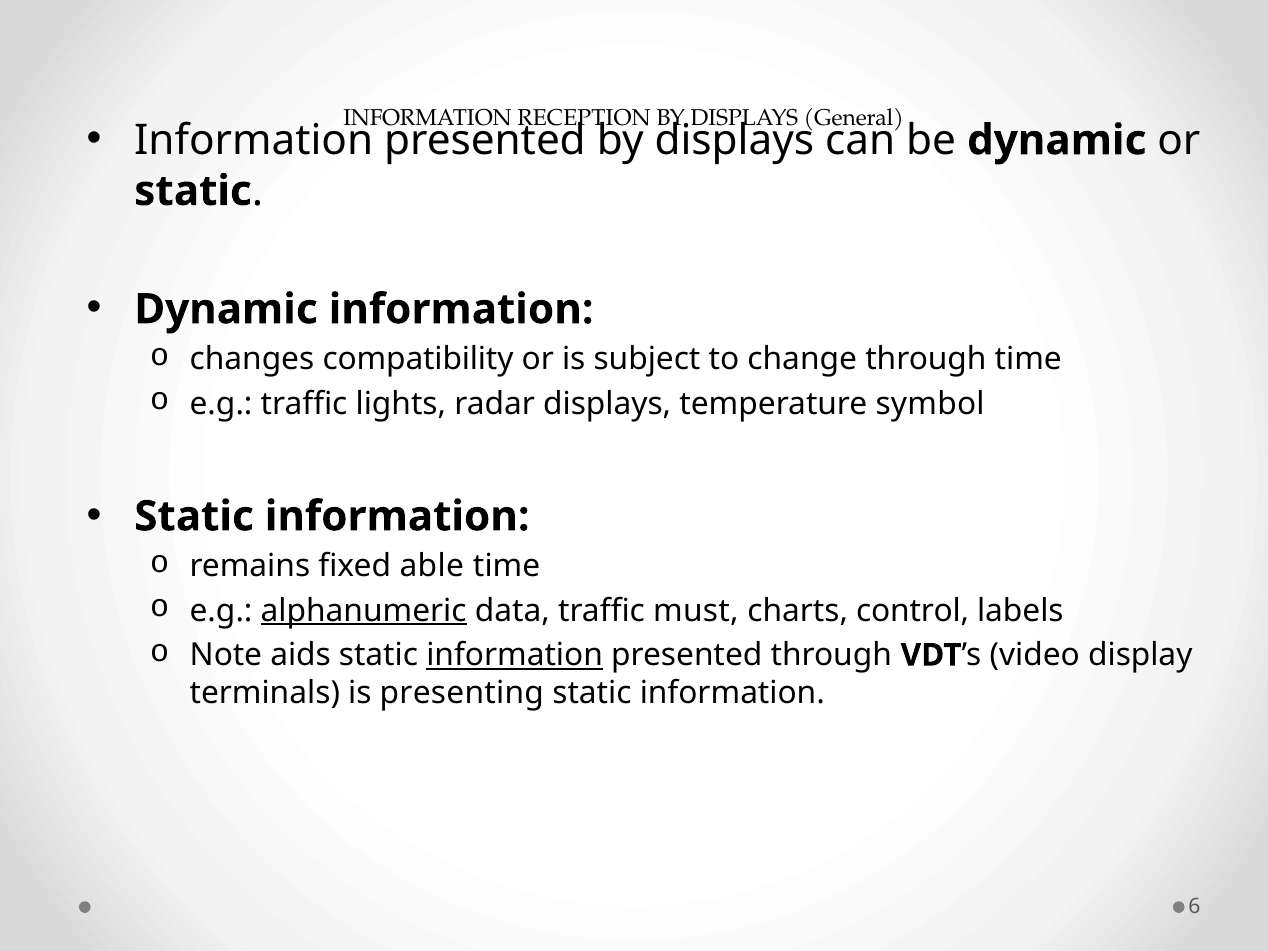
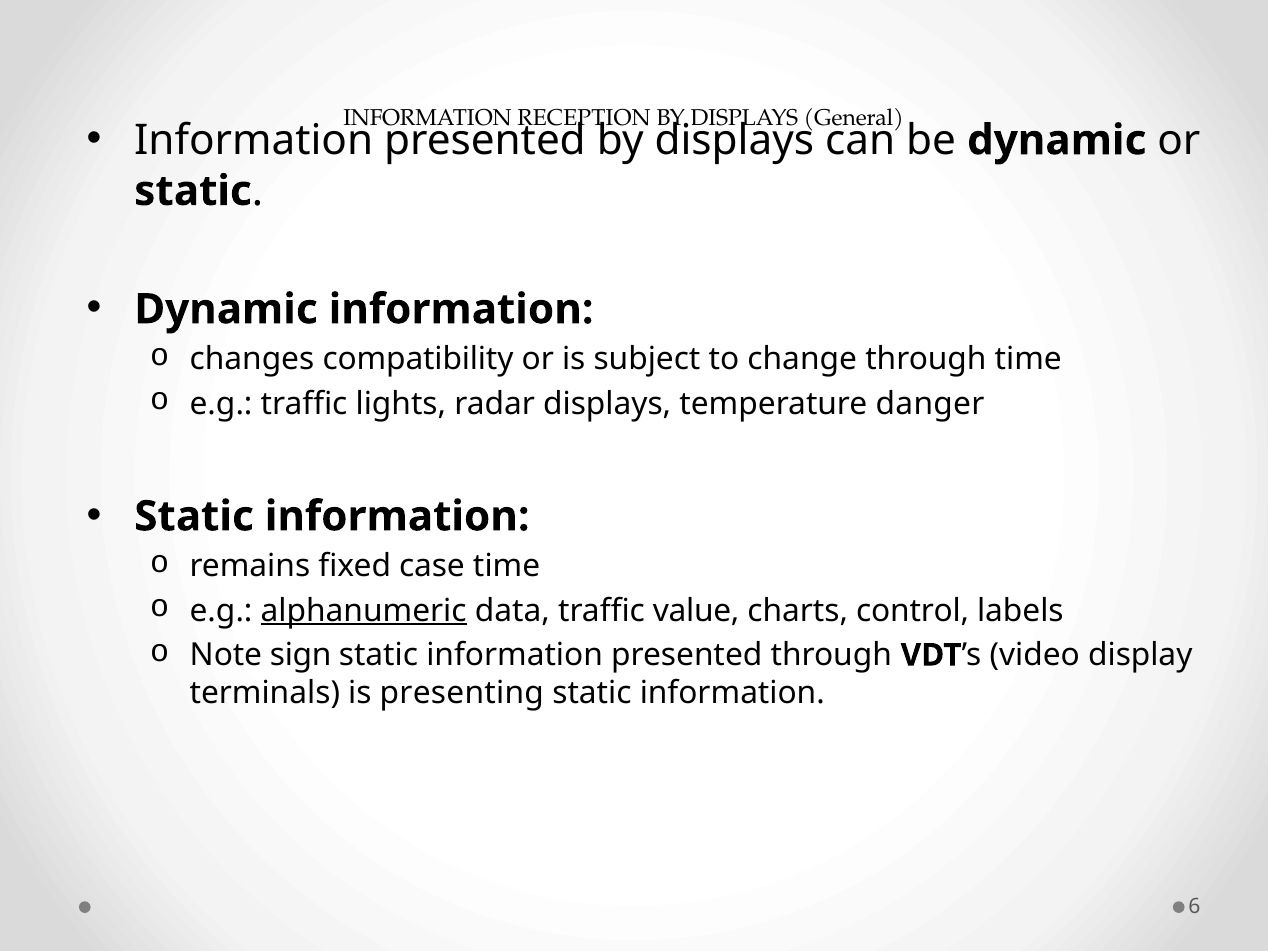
symbol: symbol -> danger
able: able -> case
must: must -> value
aids: aids -> sign
information at (515, 655) underline: present -> none
